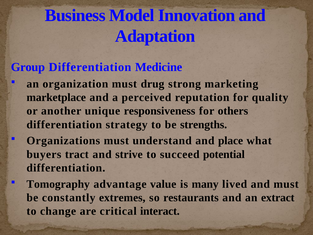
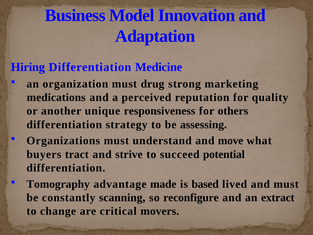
Group: Group -> Hiring
marketplace: marketplace -> medications
strengths: strengths -> assessing
place: place -> move
value: value -> made
many: many -> based
extremes: extremes -> scanning
restaurants: restaurants -> reconfigure
interact: interact -> movers
